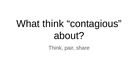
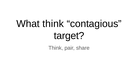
about: about -> target
